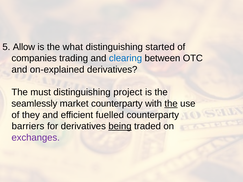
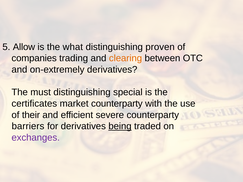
started: started -> proven
clearing colour: blue -> orange
on-explained: on-explained -> on-extremely
project: project -> special
seamlessly: seamlessly -> certificates
the at (171, 104) underline: present -> none
they: they -> their
fuelled: fuelled -> severe
